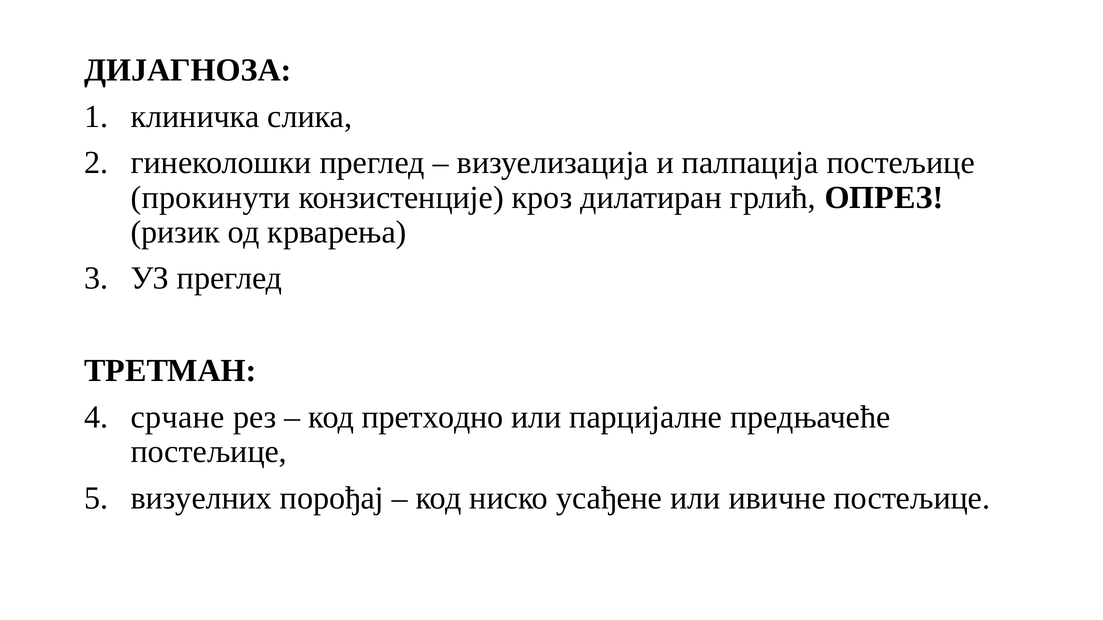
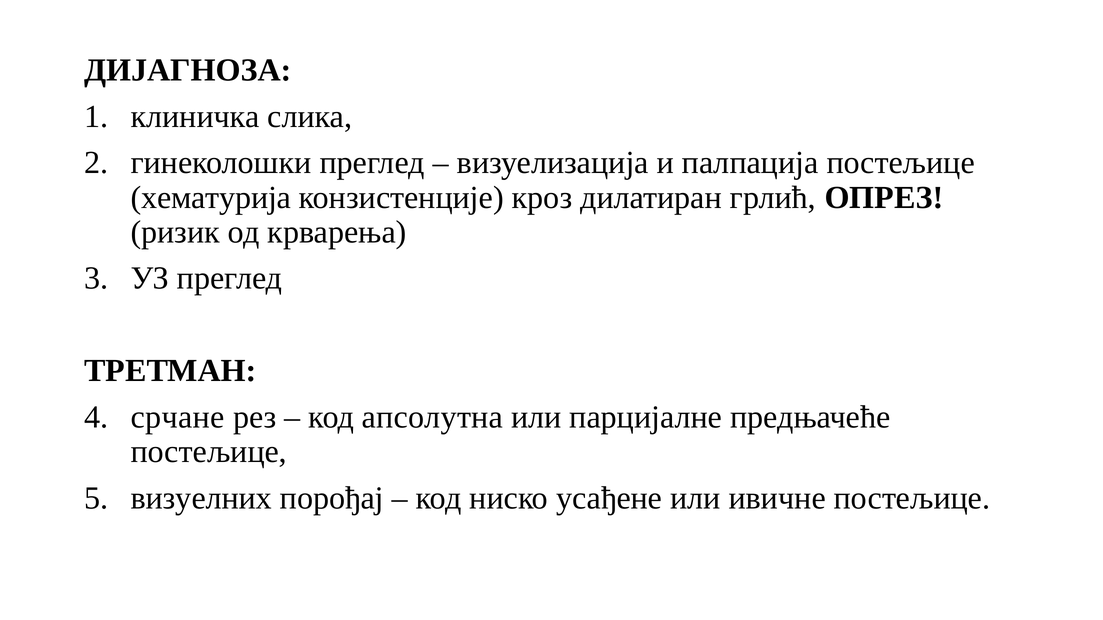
прокинути: прокинути -> хематурија
претходно: претходно -> апсолутна
